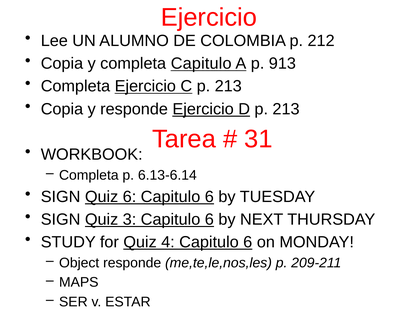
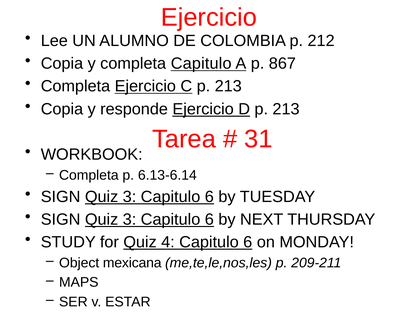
913: 913 -> 867
6 at (130, 197): 6 -> 3
Object responde: responde -> mexicana
